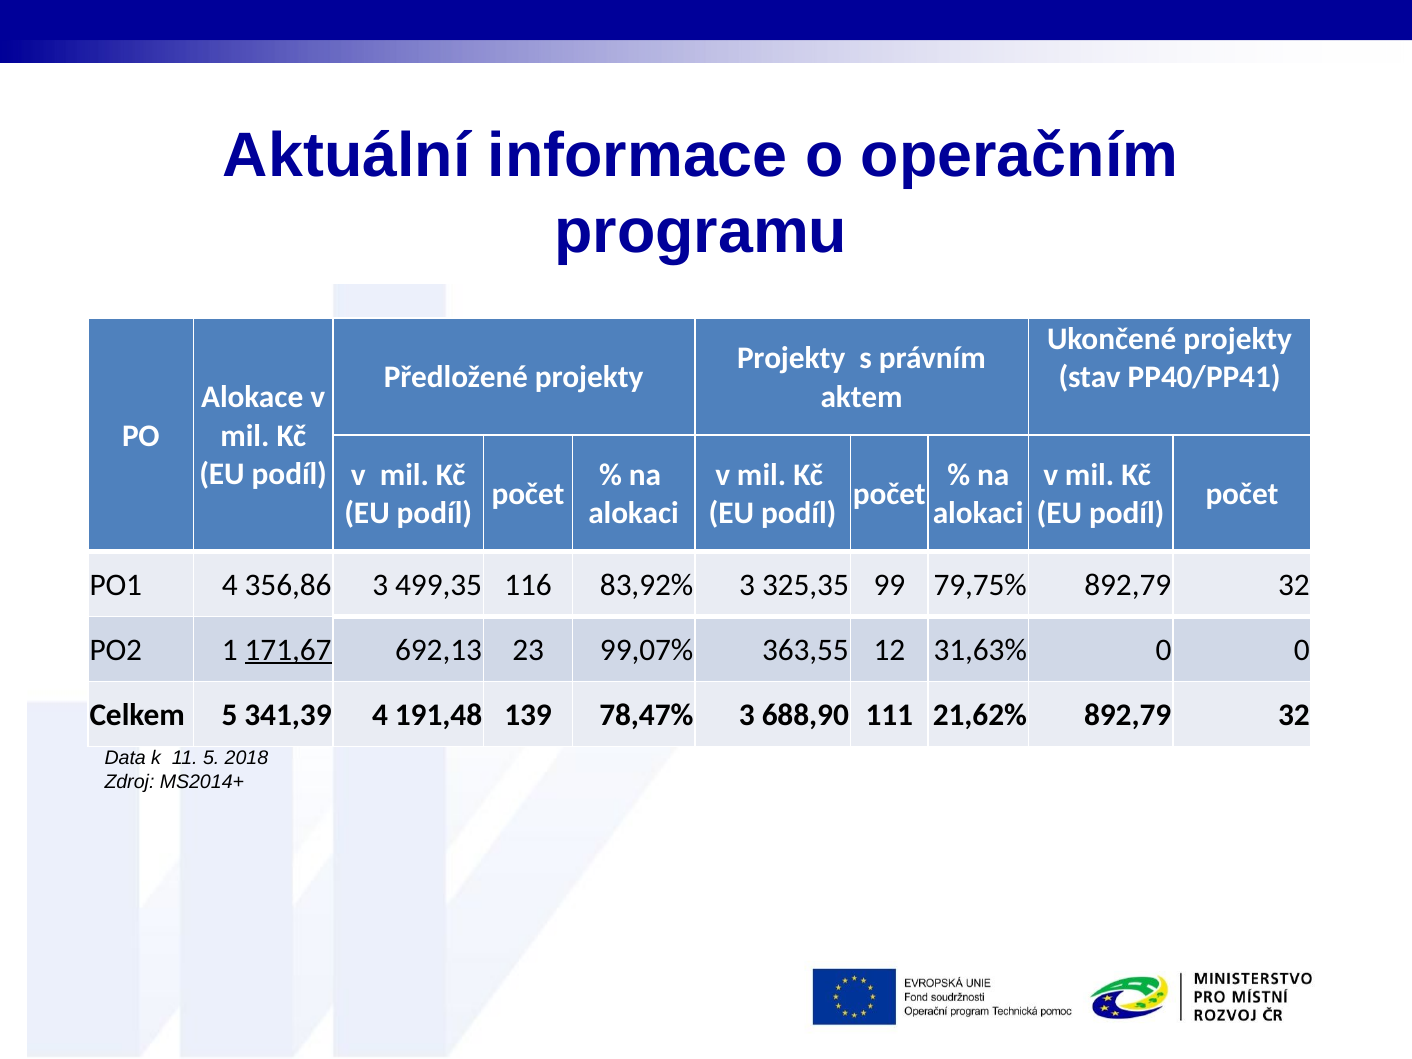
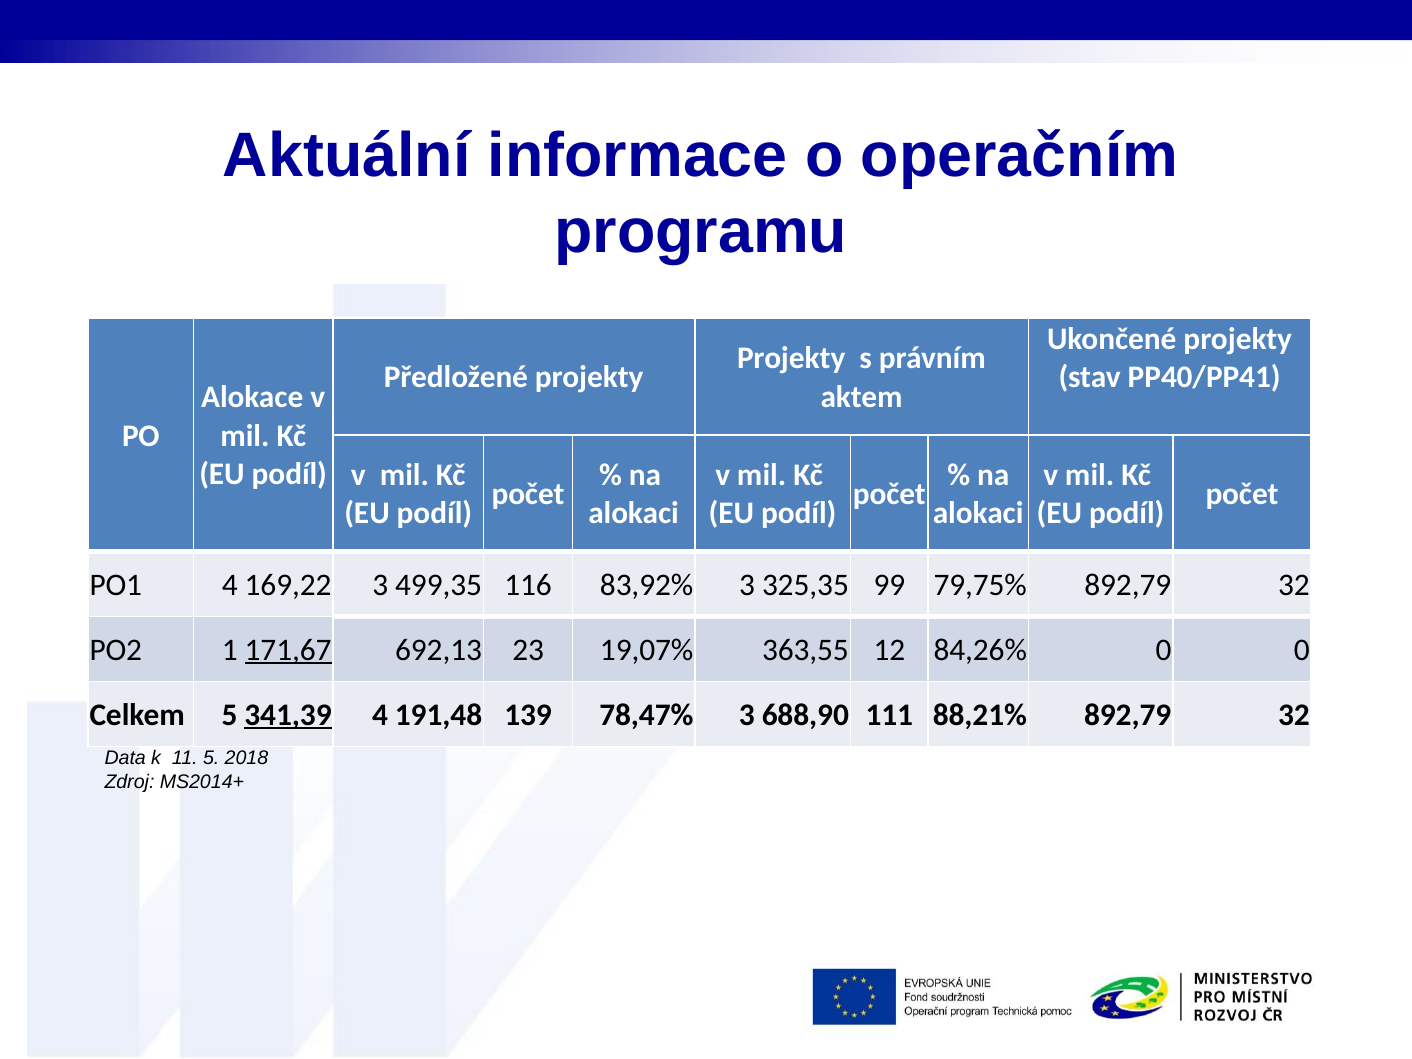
356,86: 356,86 -> 169,22
99,07%: 99,07% -> 19,07%
31,63%: 31,63% -> 84,26%
341,39 underline: none -> present
21,62%: 21,62% -> 88,21%
